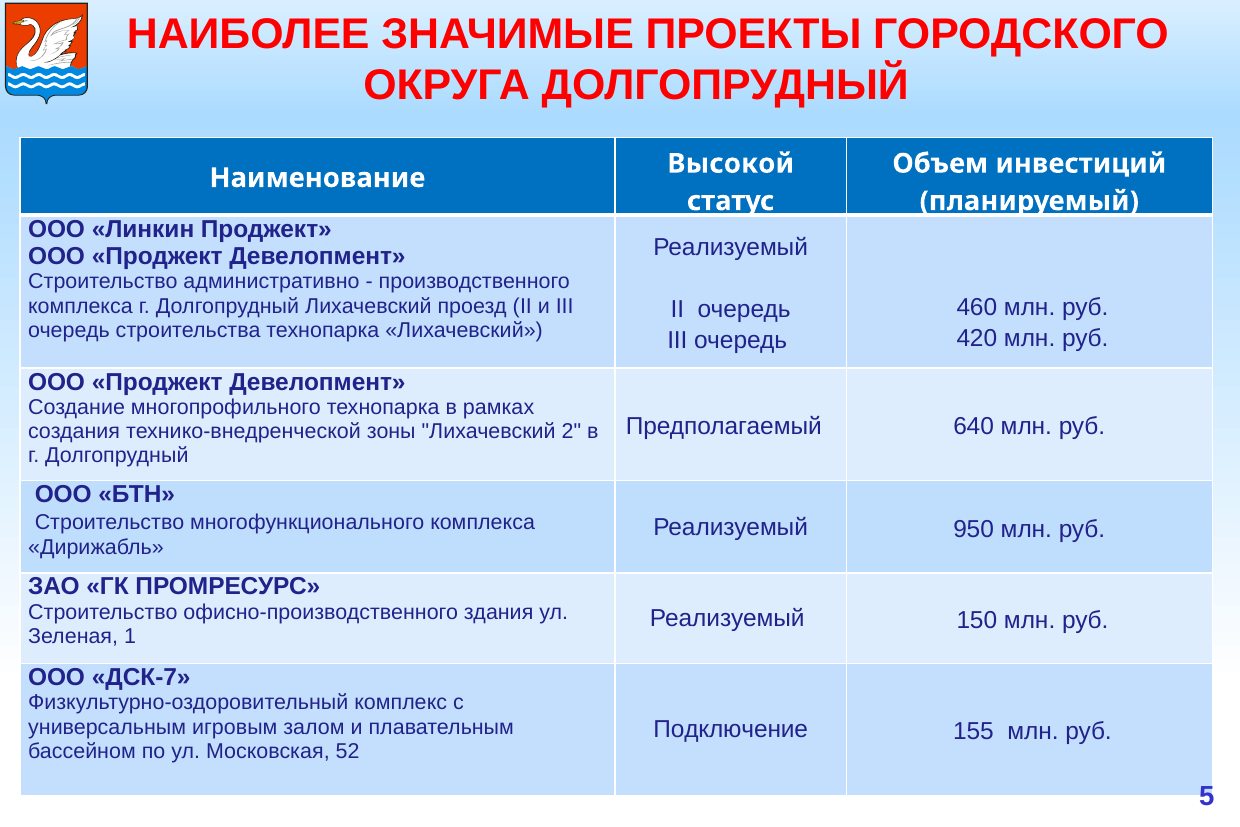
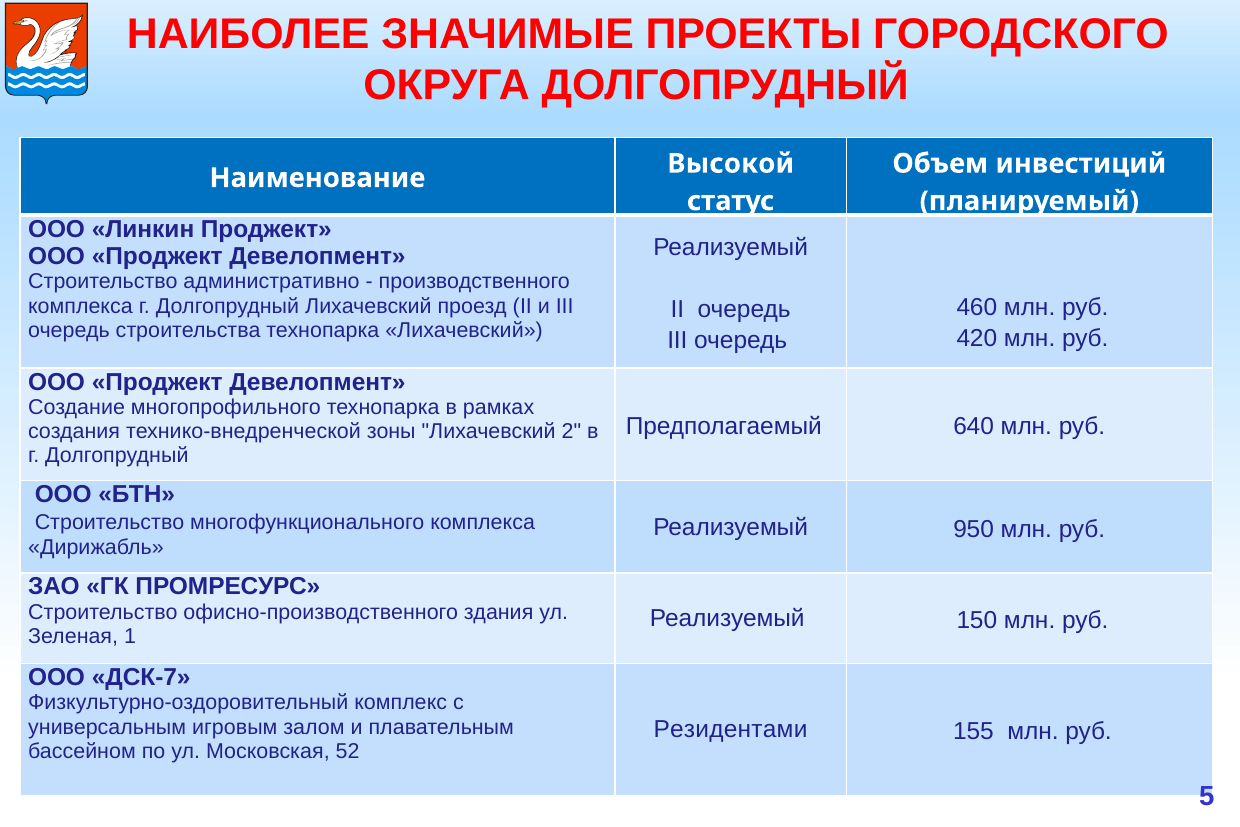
Подключение: Подключение -> Резидентами
